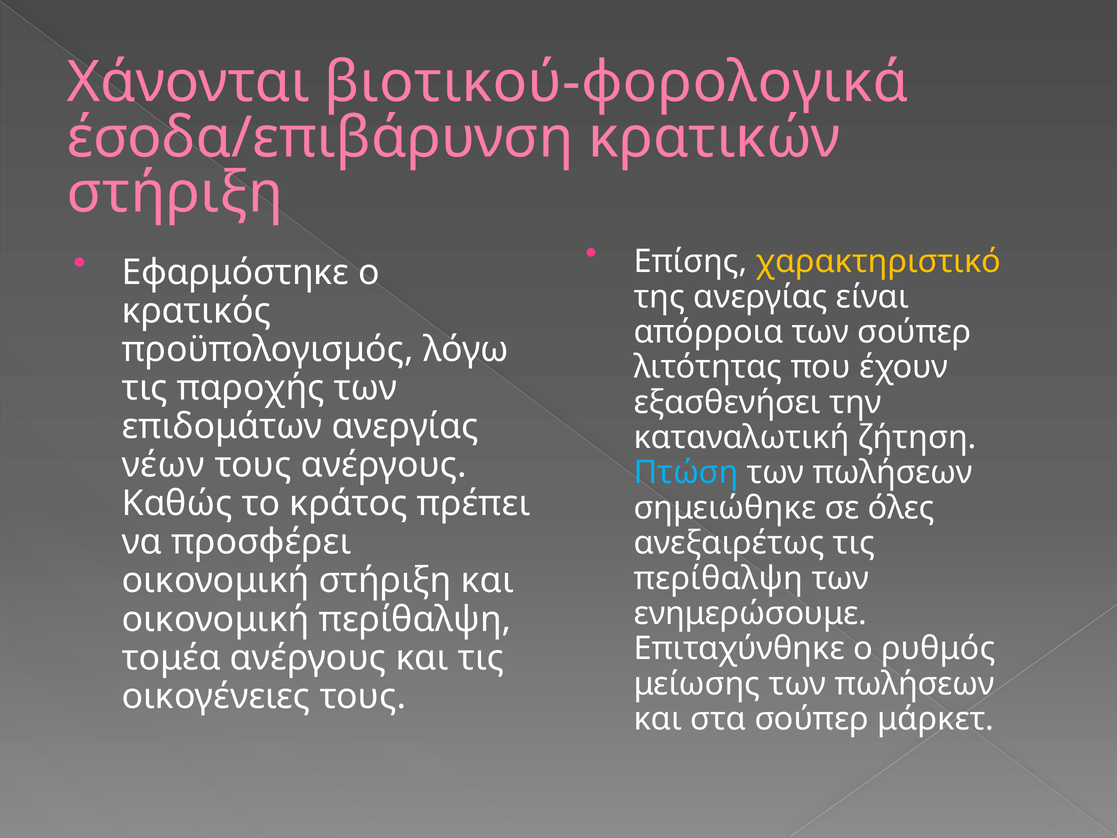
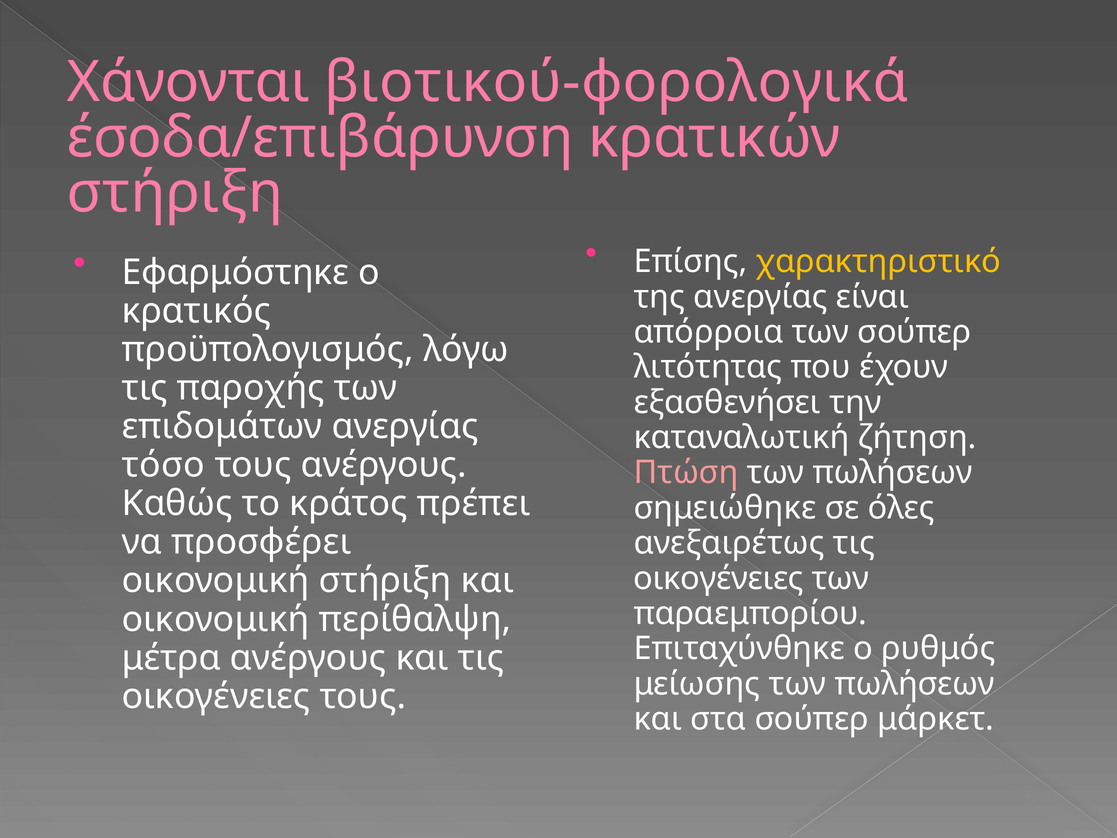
νέων: νέων -> τόσο
Πτώση colour: light blue -> pink
περίθαλψη at (718, 578): περίθαλψη -> οικογένειες
ενημερώσουμε: ενημερώσουμε -> παραεμπορίου
τομέα: τομέα -> μέτρα
